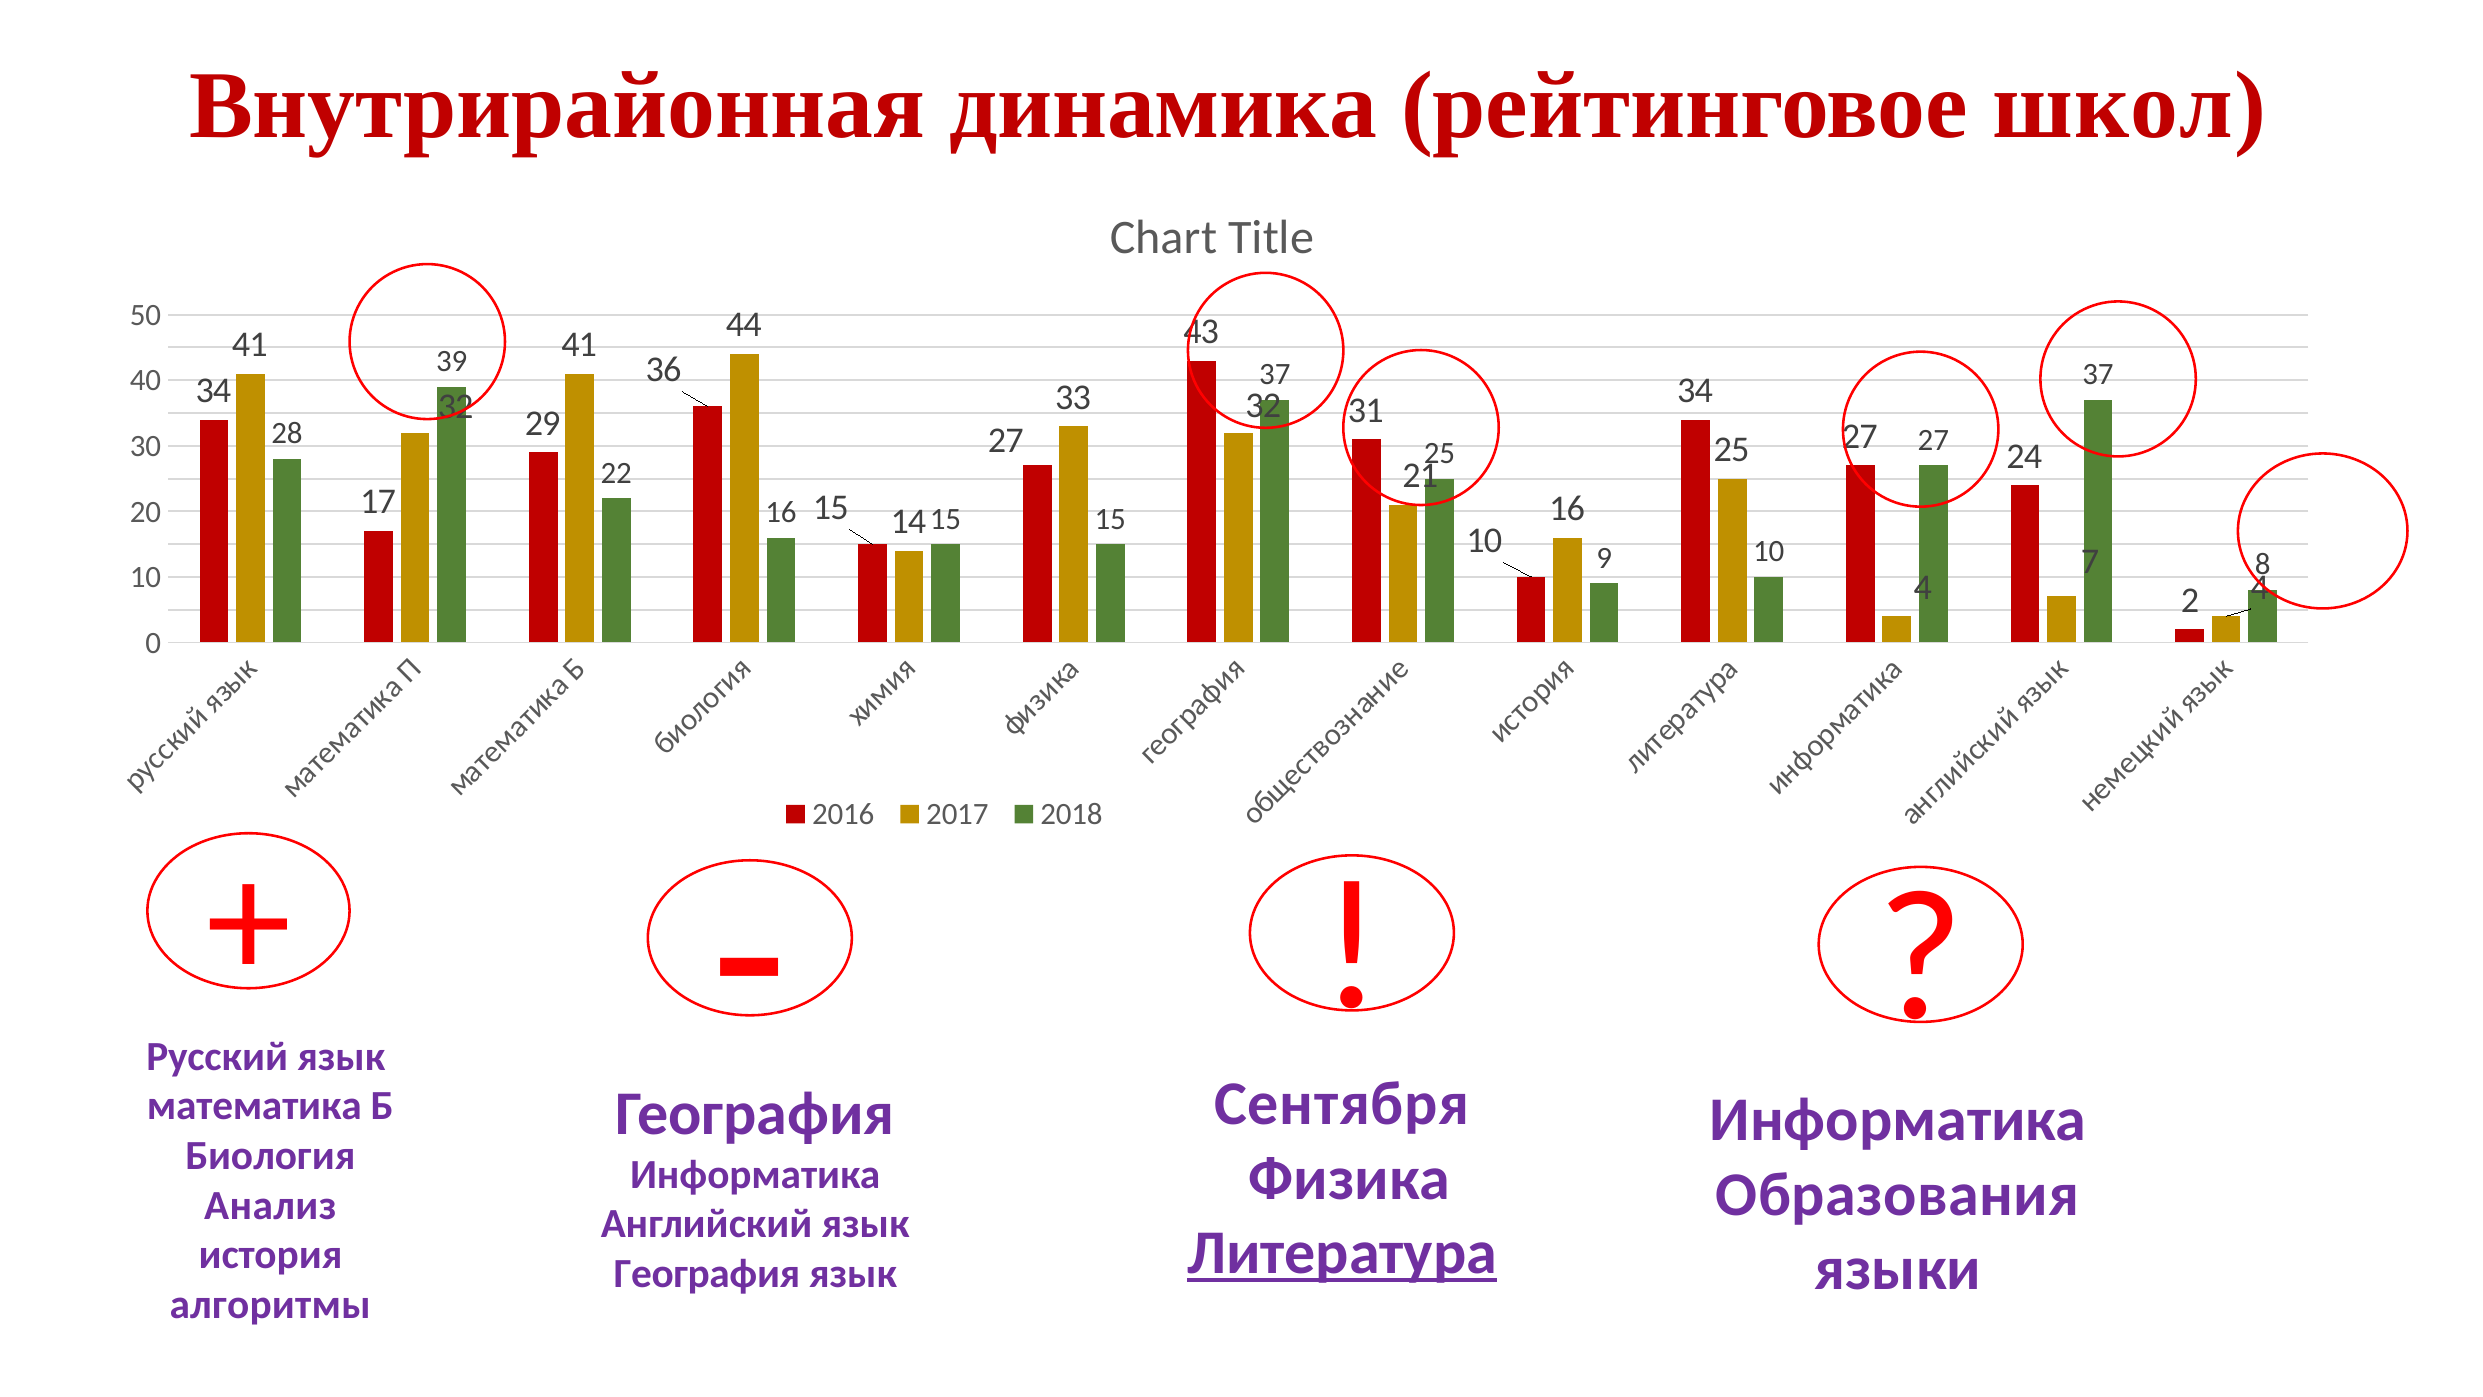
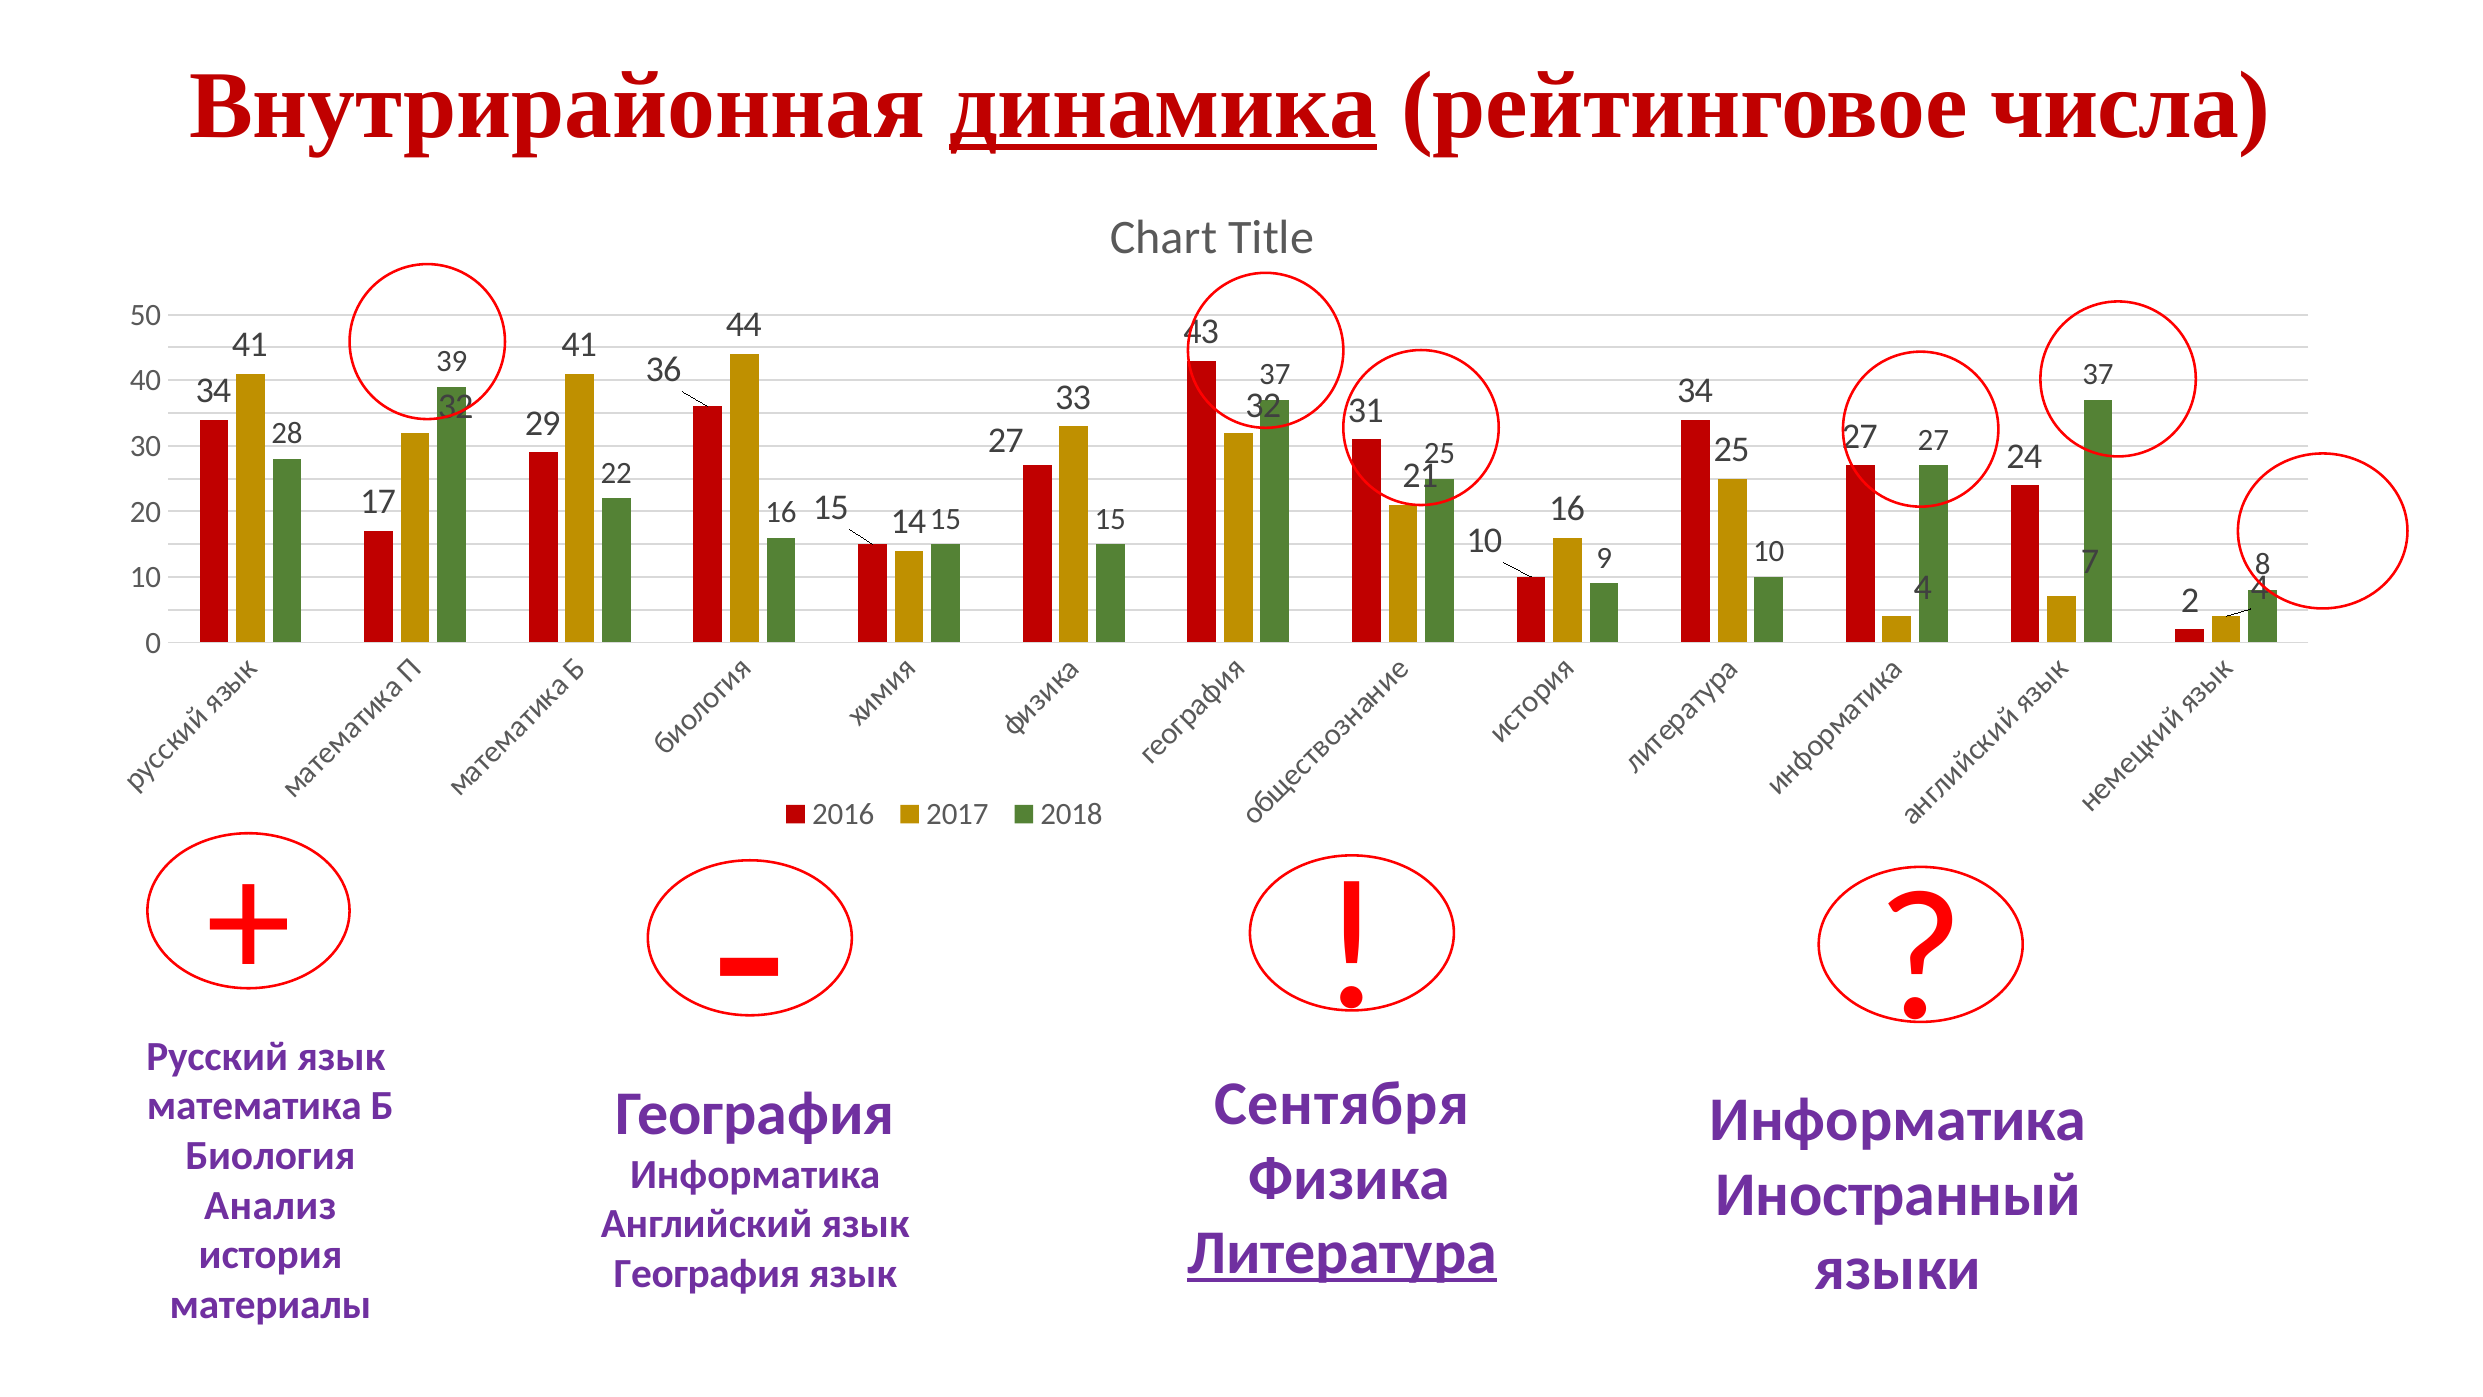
динамика underline: none -> present
школ: школ -> числа
Образования: Образования -> Иностранный
алгоритмы: алгоритмы -> материалы
